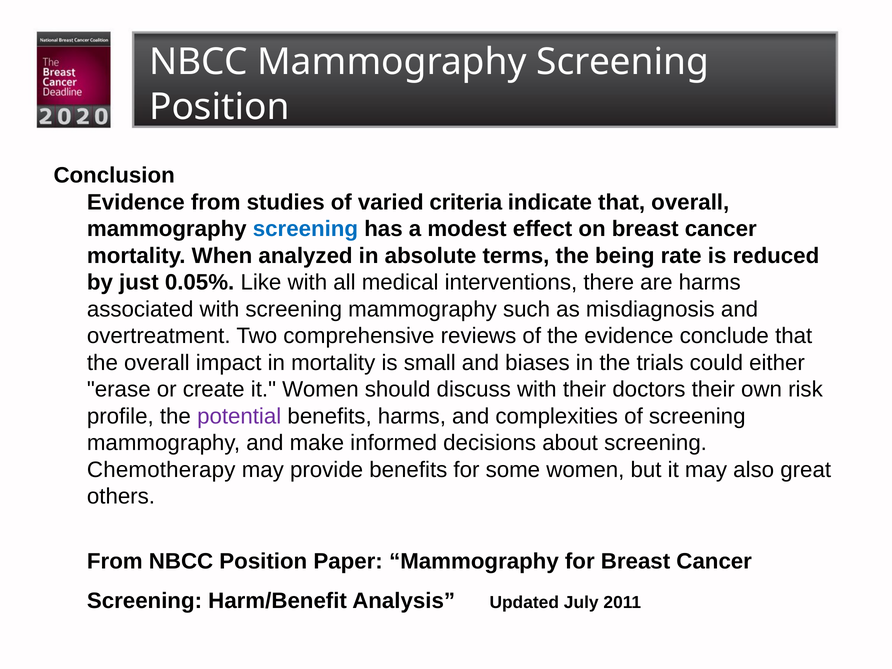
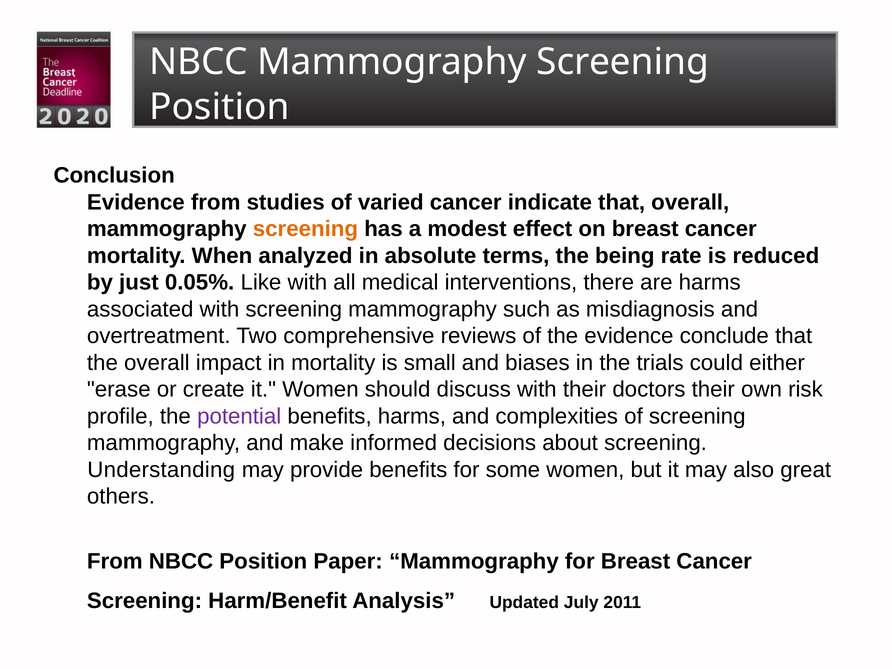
varied criteria: criteria -> cancer
screening at (305, 229) colour: blue -> orange
Chemotherapy: Chemotherapy -> Understanding
